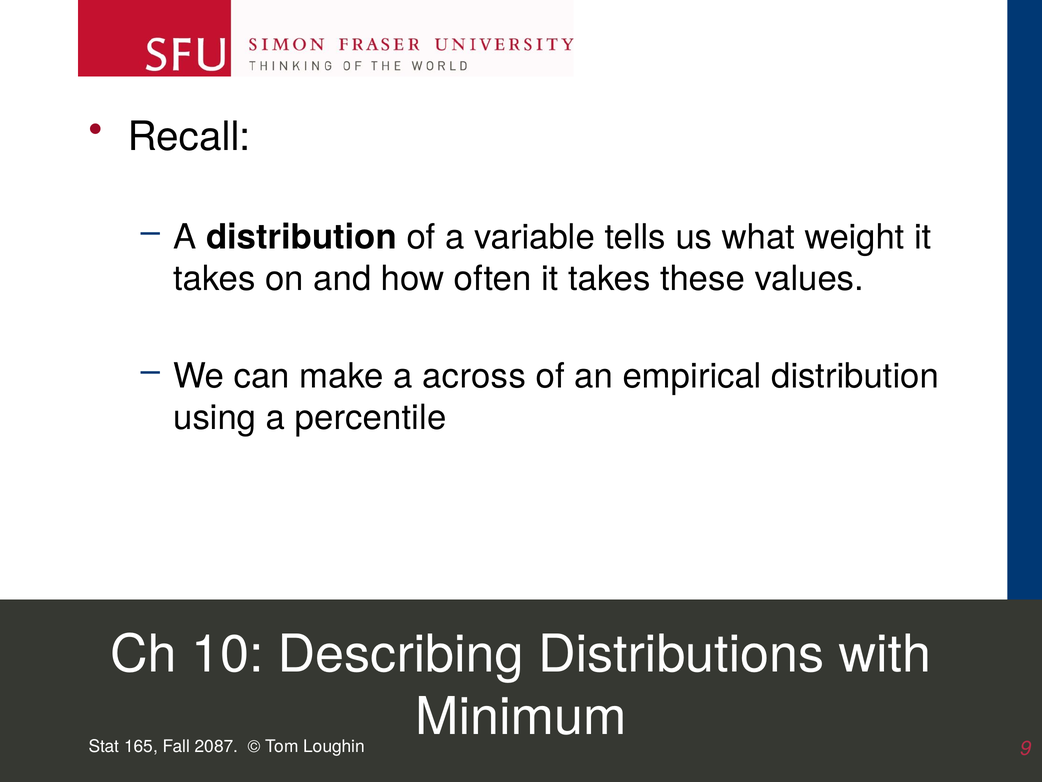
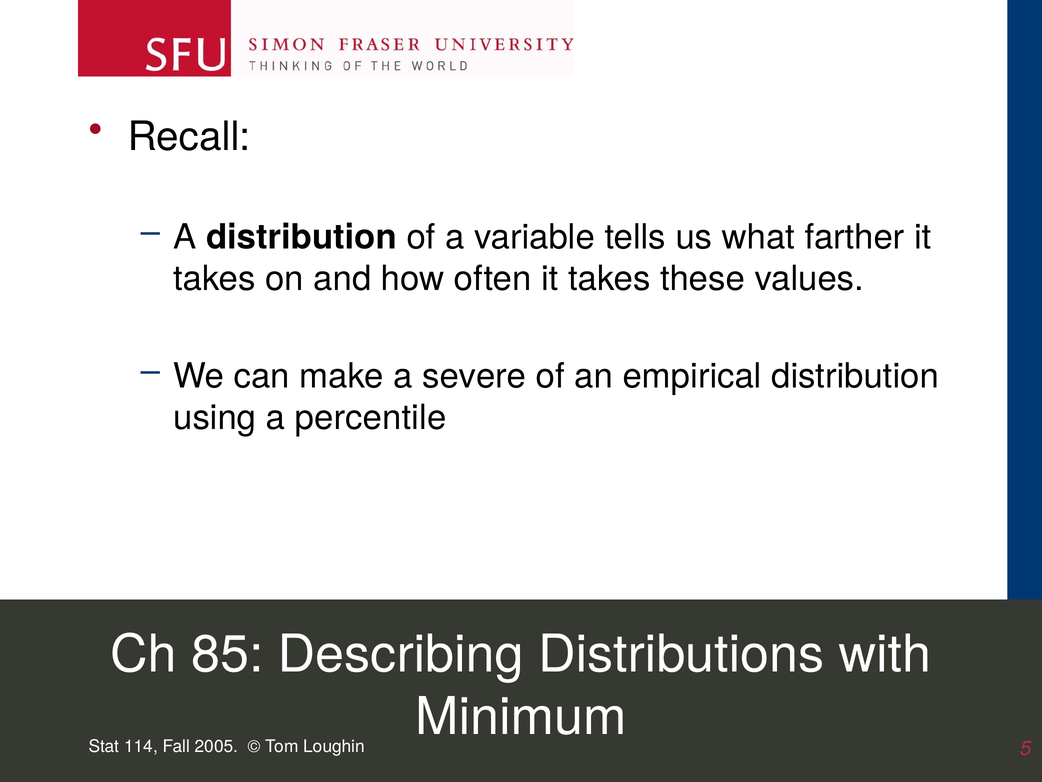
weight: weight -> farther
across: across -> severe
10: 10 -> 85
165: 165 -> 114
2087: 2087 -> 2005
9: 9 -> 5
